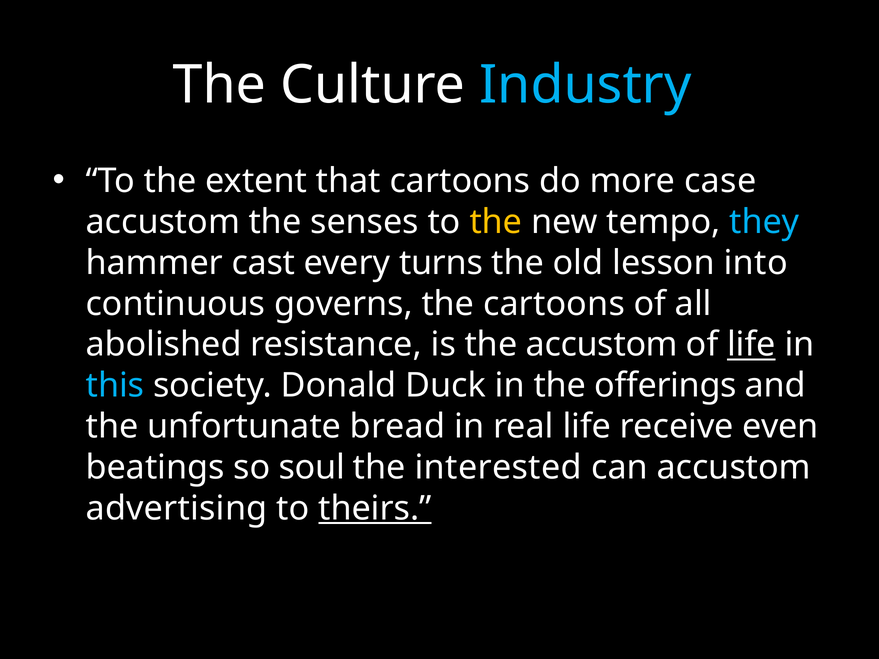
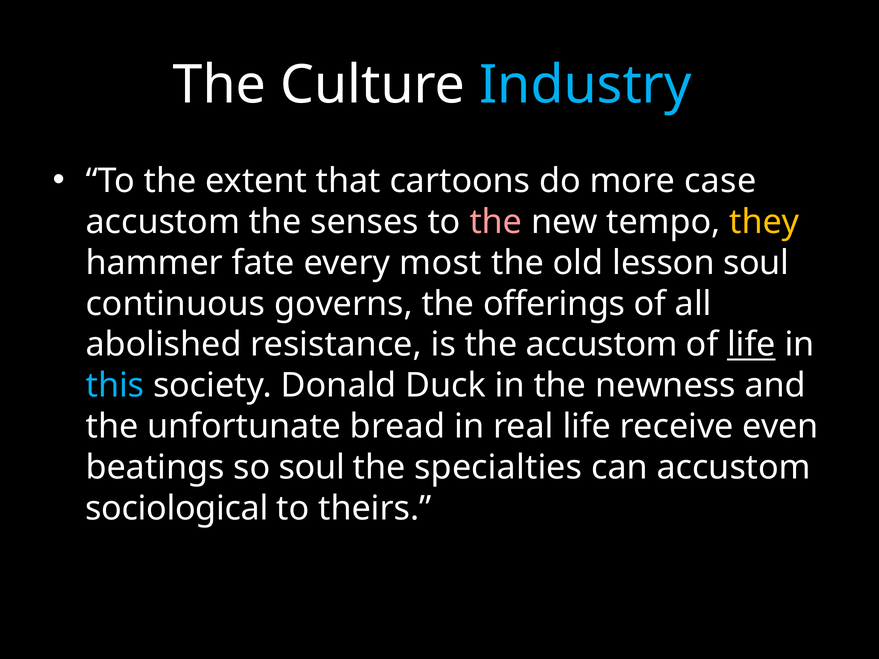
the at (496, 222) colour: yellow -> pink
they colour: light blue -> yellow
cast: cast -> fate
turns: turns -> most
lesson into: into -> soul
the cartoons: cartoons -> offerings
offerings: offerings -> newness
interested: interested -> specialties
advertising: advertising -> sociological
theirs underline: present -> none
